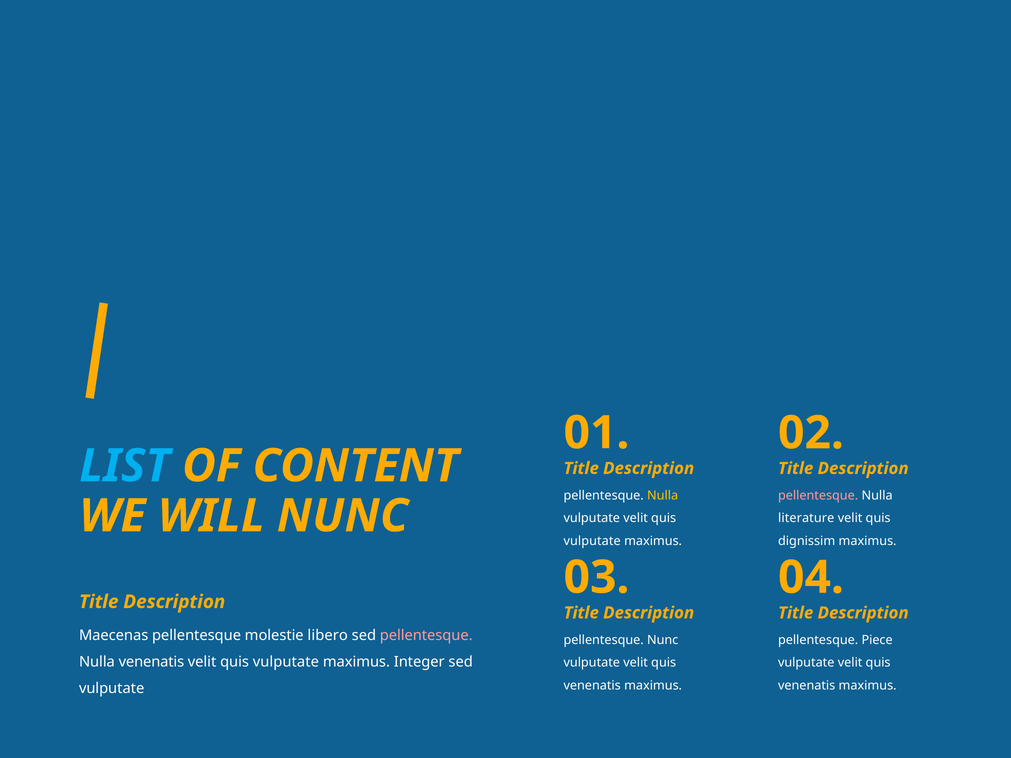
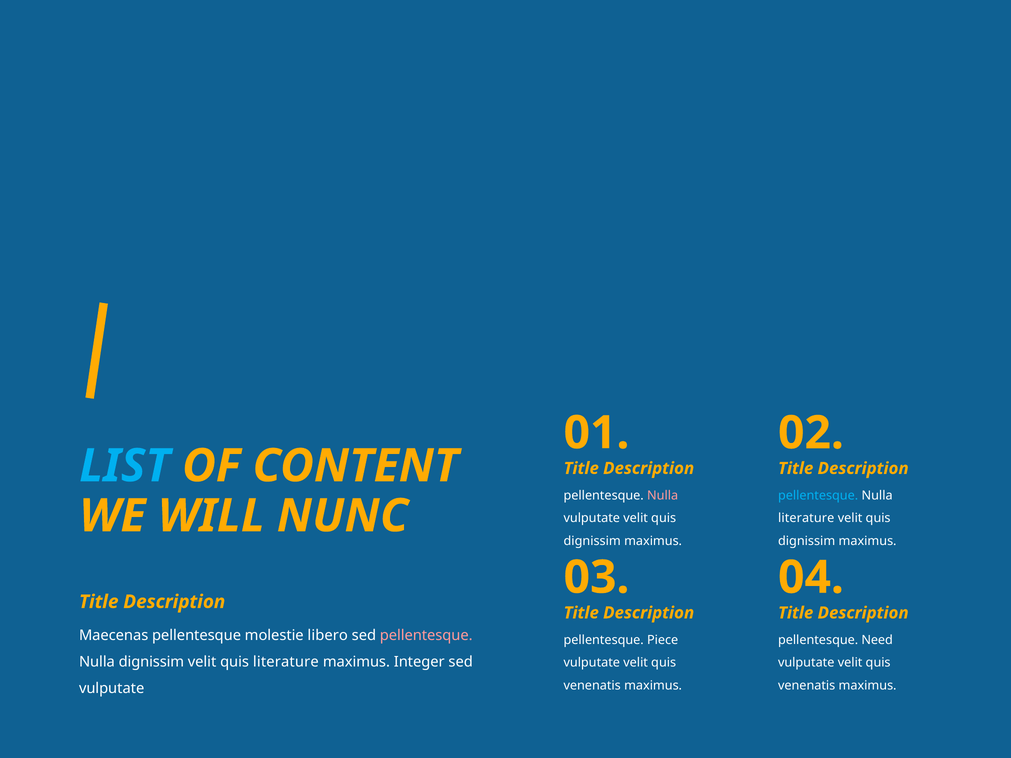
Nulla at (663, 496) colour: yellow -> pink
pellentesque at (818, 496) colour: pink -> light blue
vulputate at (592, 541): vulputate -> dignissim
pellentesque Nunc: Nunc -> Piece
Piece: Piece -> Need
Nulla venenatis: venenatis -> dignissim
vulputate at (286, 662): vulputate -> literature
